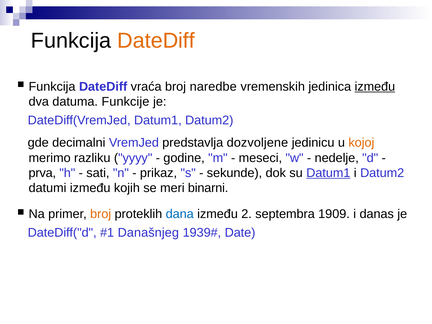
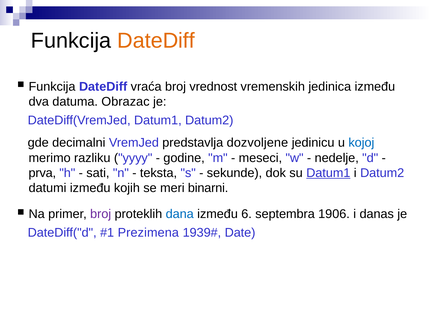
naredbe: naredbe -> vrednost
između at (375, 87) underline: present -> none
Funkcije: Funkcije -> Obrazac
kojoj colour: orange -> blue
prikaz: prikaz -> teksta
broj at (101, 214) colour: orange -> purple
2: 2 -> 6
1909: 1909 -> 1906
Današnjeg: Današnjeg -> Prezimena
